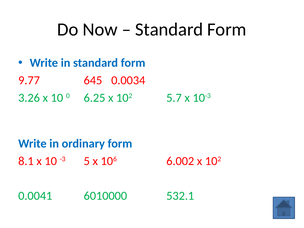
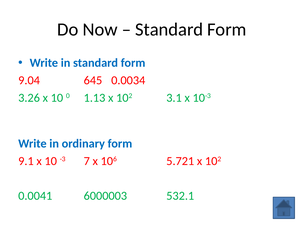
9.77: 9.77 -> 9.04
6.25: 6.25 -> 1.13
5.7: 5.7 -> 3.1
8.1: 8.1 -> 9.1
5: 5 -> 7
6.002: 6.002 -> 5.721
6010000: 6010000 -> 6000003
